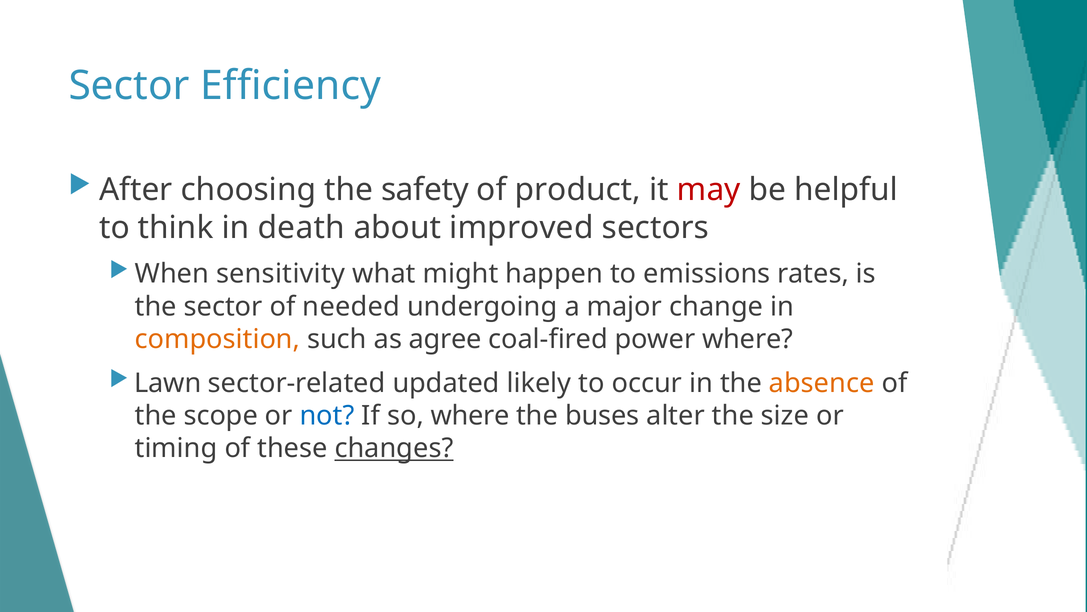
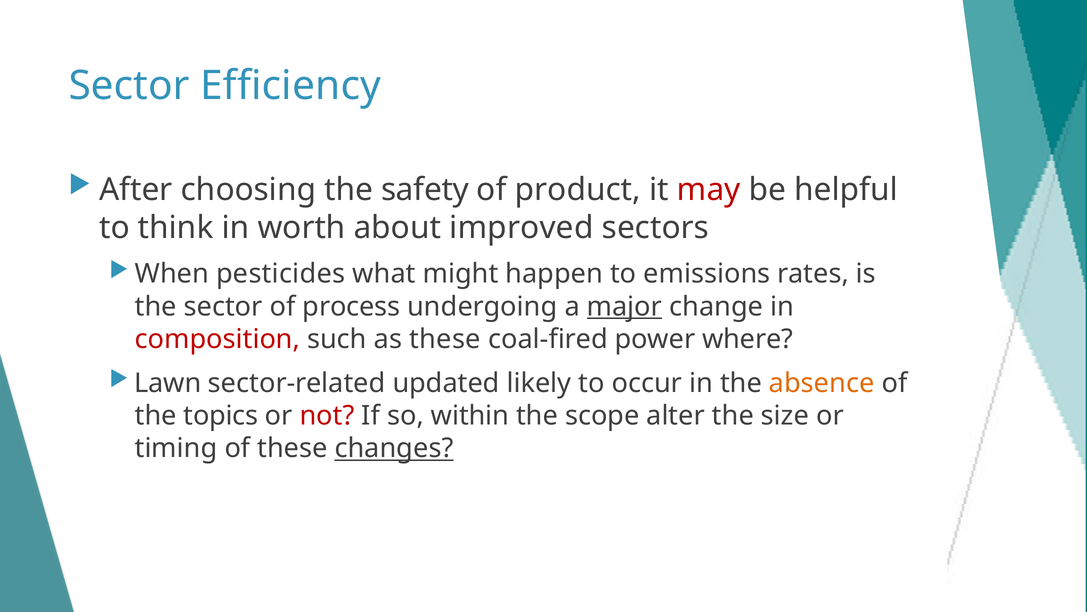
death: death -> worth
sensitivity: sensitivity -> pesticides
needed: needed -> process
major underline: none -> present
composition colour: orange -> red
as agree: agree -> these
scope: scope -> topics
not colour: blue -> red
so where: where -> within
buses: buses -> scope
